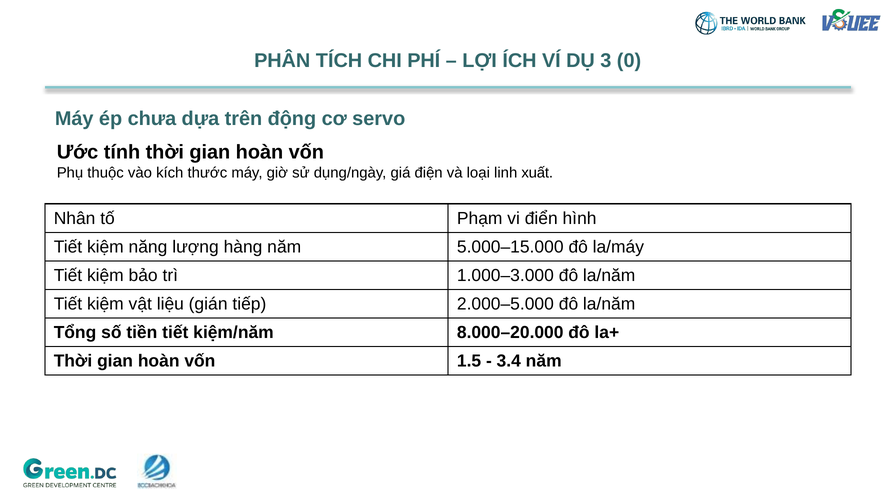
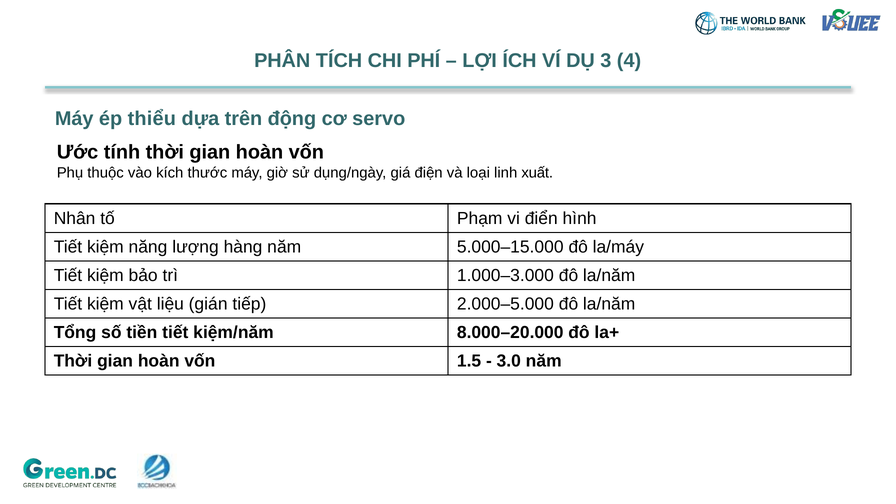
0: 0 -> 4
chưa: chưa -> thiểu
3.4: 3.4 -> 3.0
